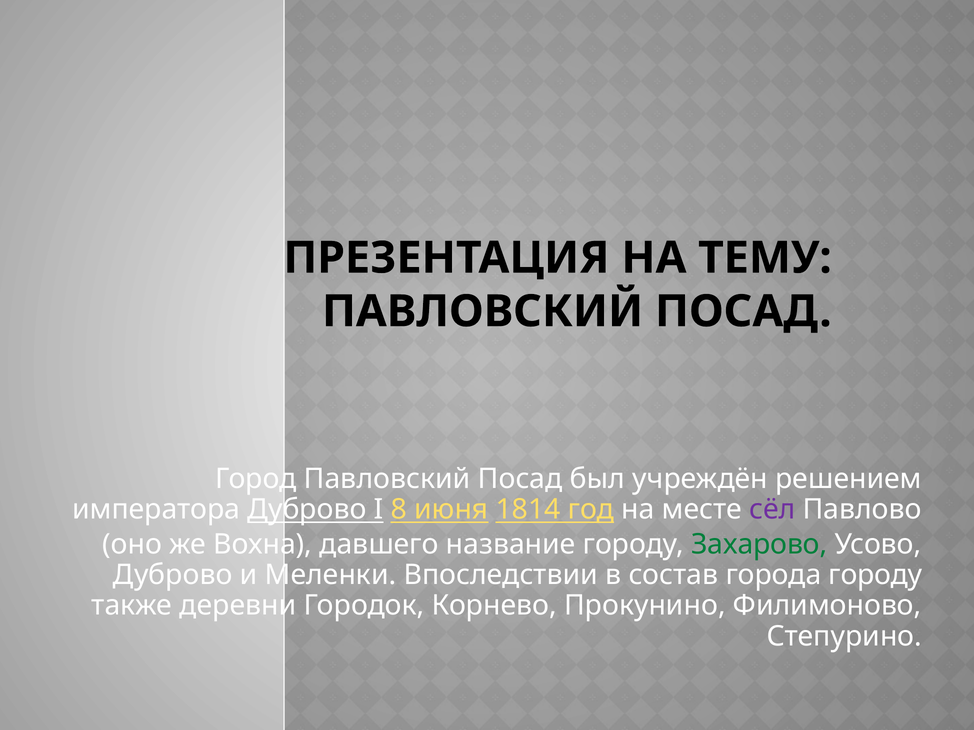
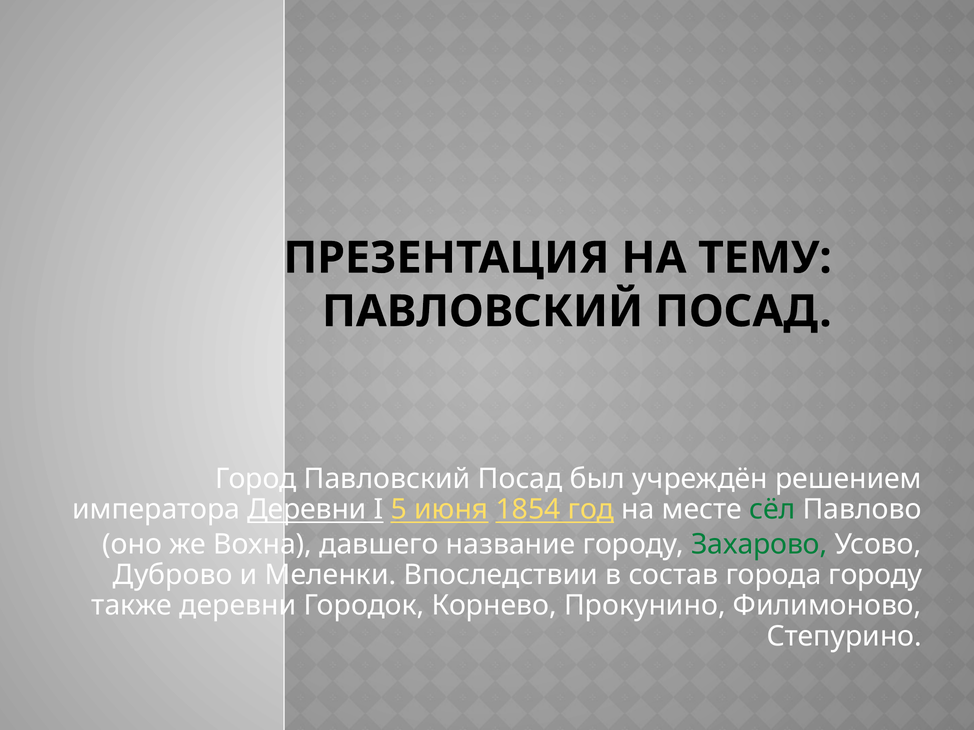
императора Дуброво: Дуброво -> Деревни
8: 8 -> 5
1814: 1814 -> 1854
сёл colour: purple -> green
